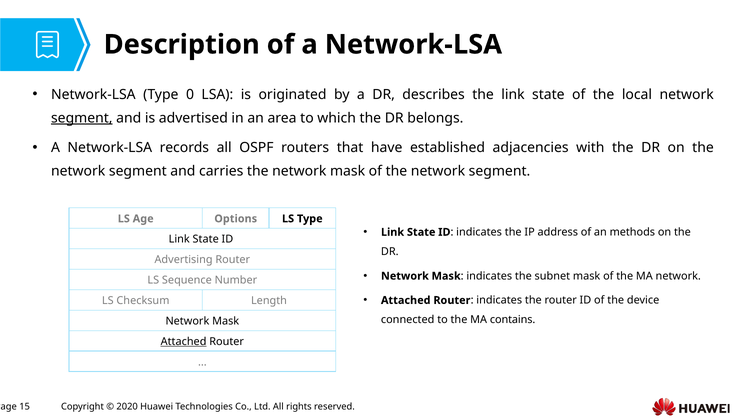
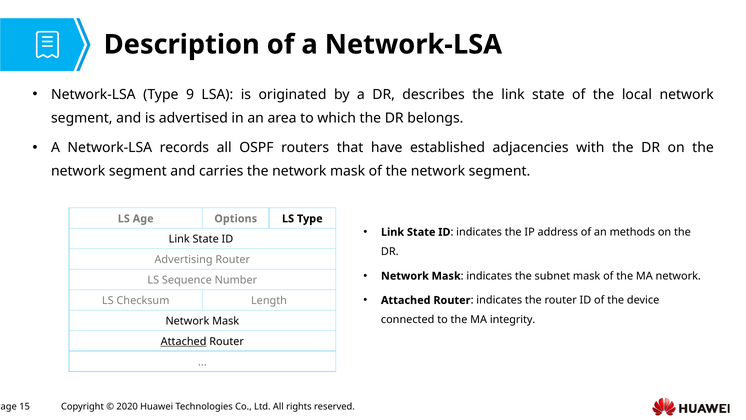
0: 0 -> 9
segment at (82, 118) underline: present -> none
contains: contains -> integrity
